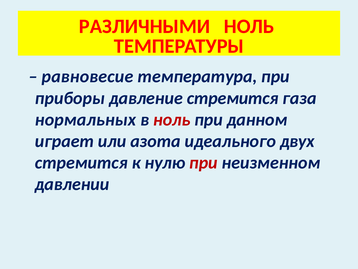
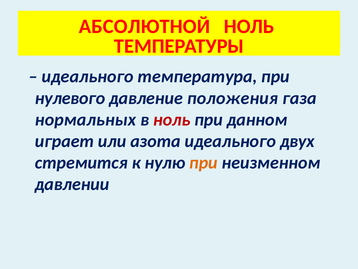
РАЗЛИЧНЫМИ: РАЗЛИЧНЫМИ -> АБСОЛЮТНОЙ
равновесие at (88, 76): равновесие -> идеального
приборы: приборы -> нулевого
давление стремится: стремится -> положения
при at (203, 162) colour: red -> orange
